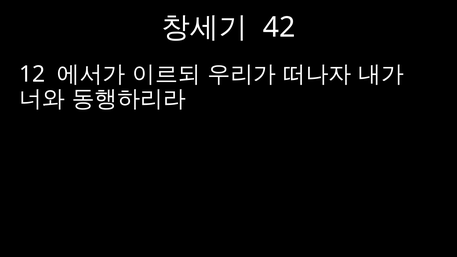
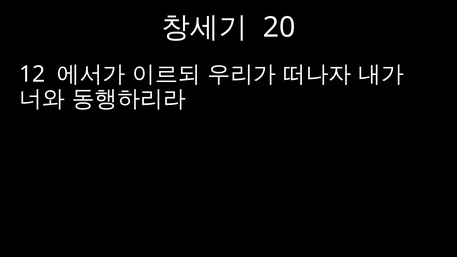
42: 42 -> 20
